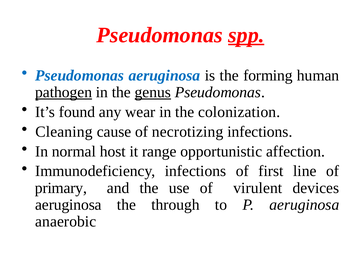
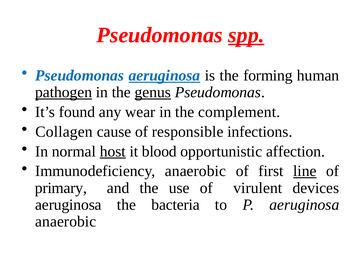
aeruginosa at (164, 75) underline: none -> present
colonization: colonization -> complement
Cleaning: Cleaning -> Collagen
necrotizing: necrotizing -> responsible
host underline: none -> present
range: range -> blood
Immunodeficiency infections: infections -> anaerobic
line underline: none -> present
through: through -> bacteria
